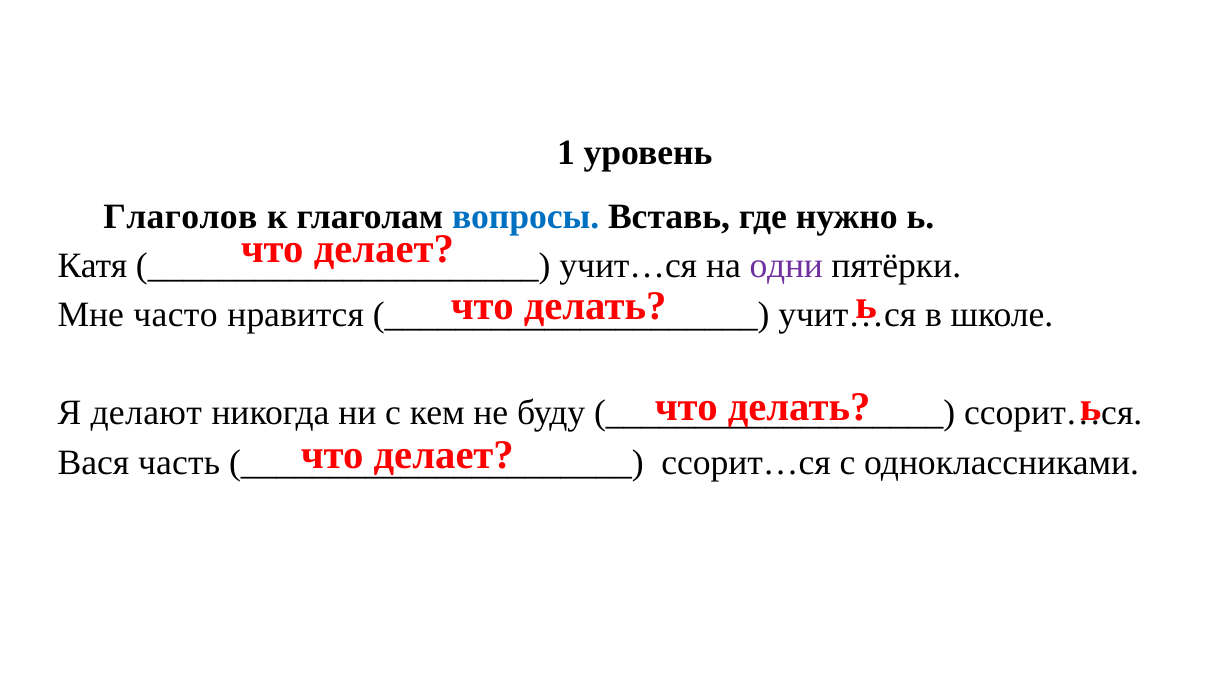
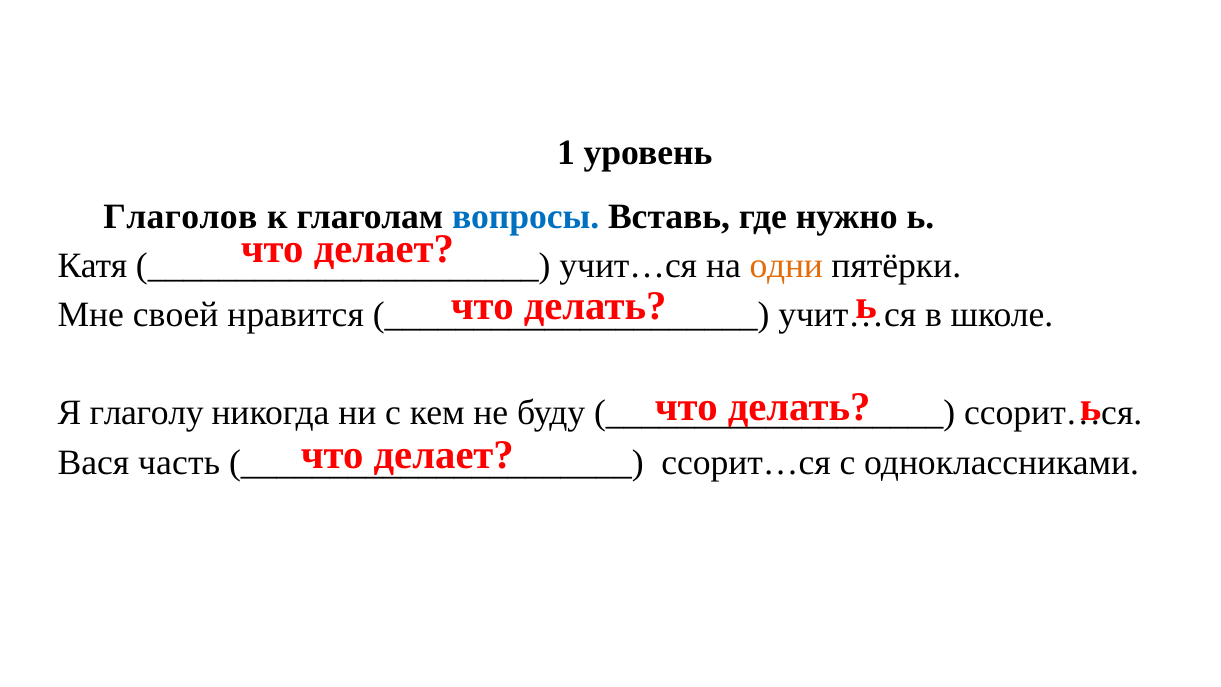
одни colour: purple -> orange
часто: часто -> своей
делают: делают -> глаголу
